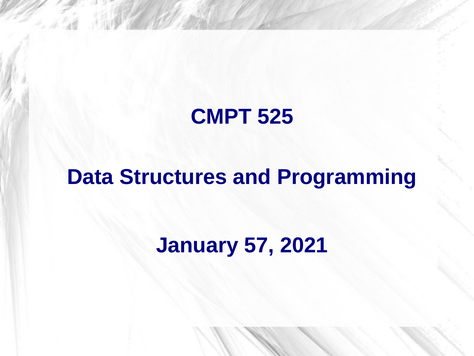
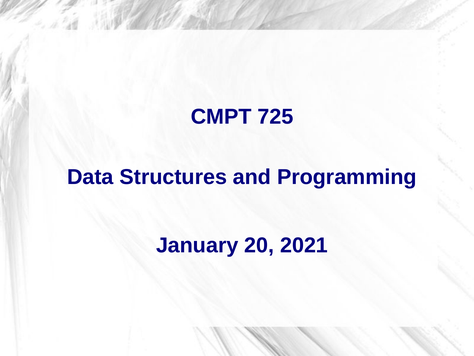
525: 525 -> 725
57: 57 -> 20
